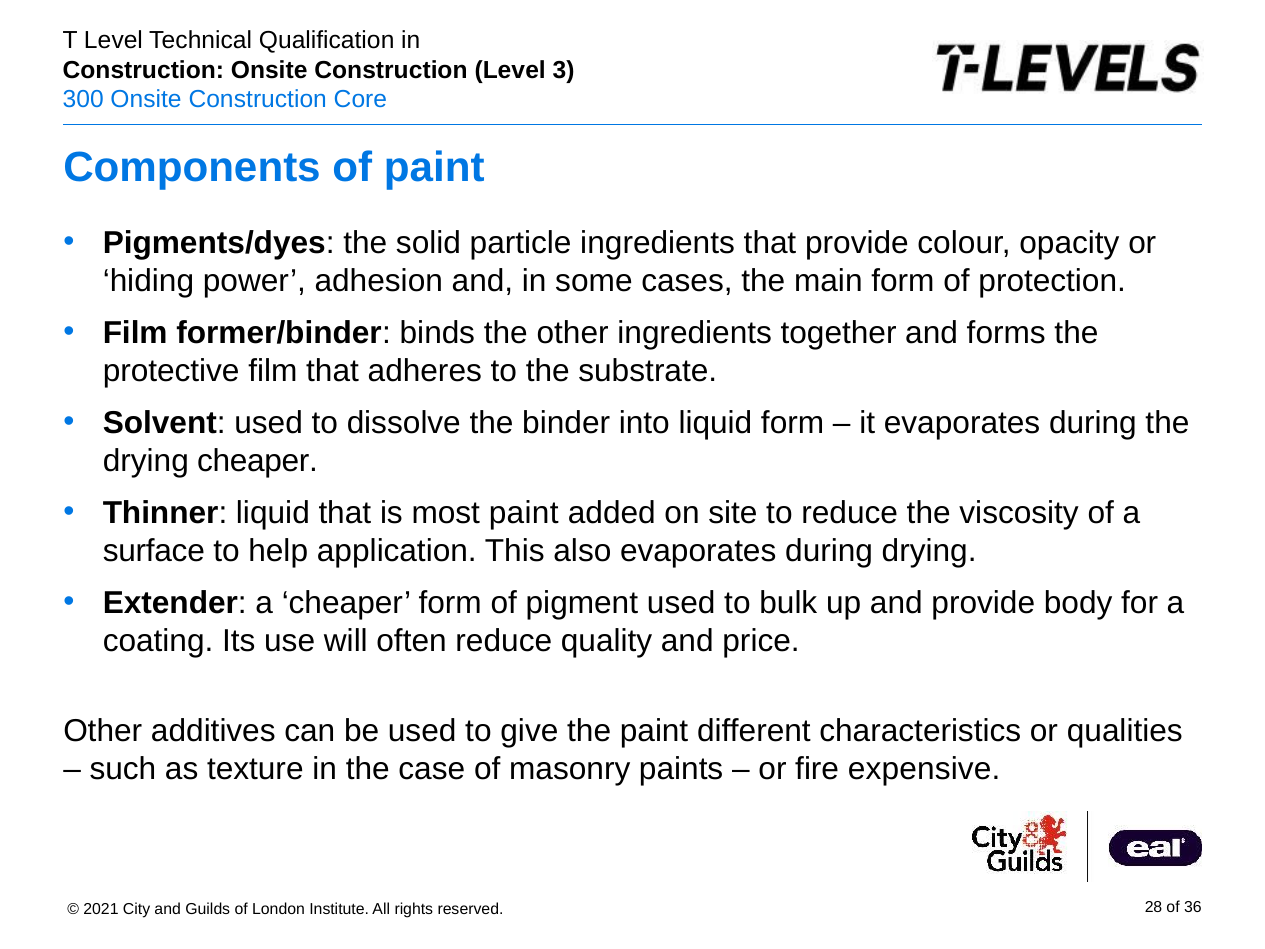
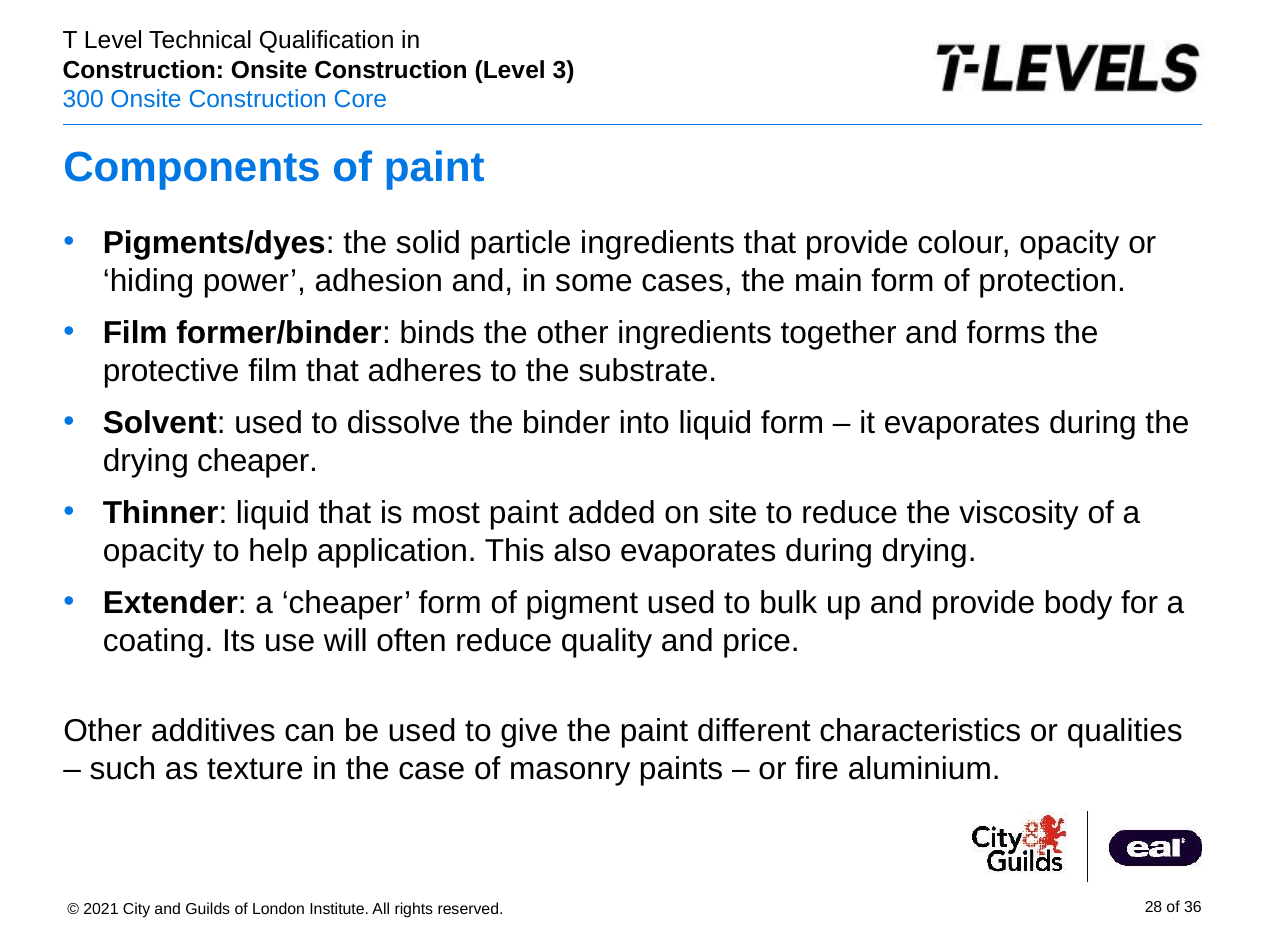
surface at (154, 551): surface -> opacity
expensive: expensive -> aluminium
